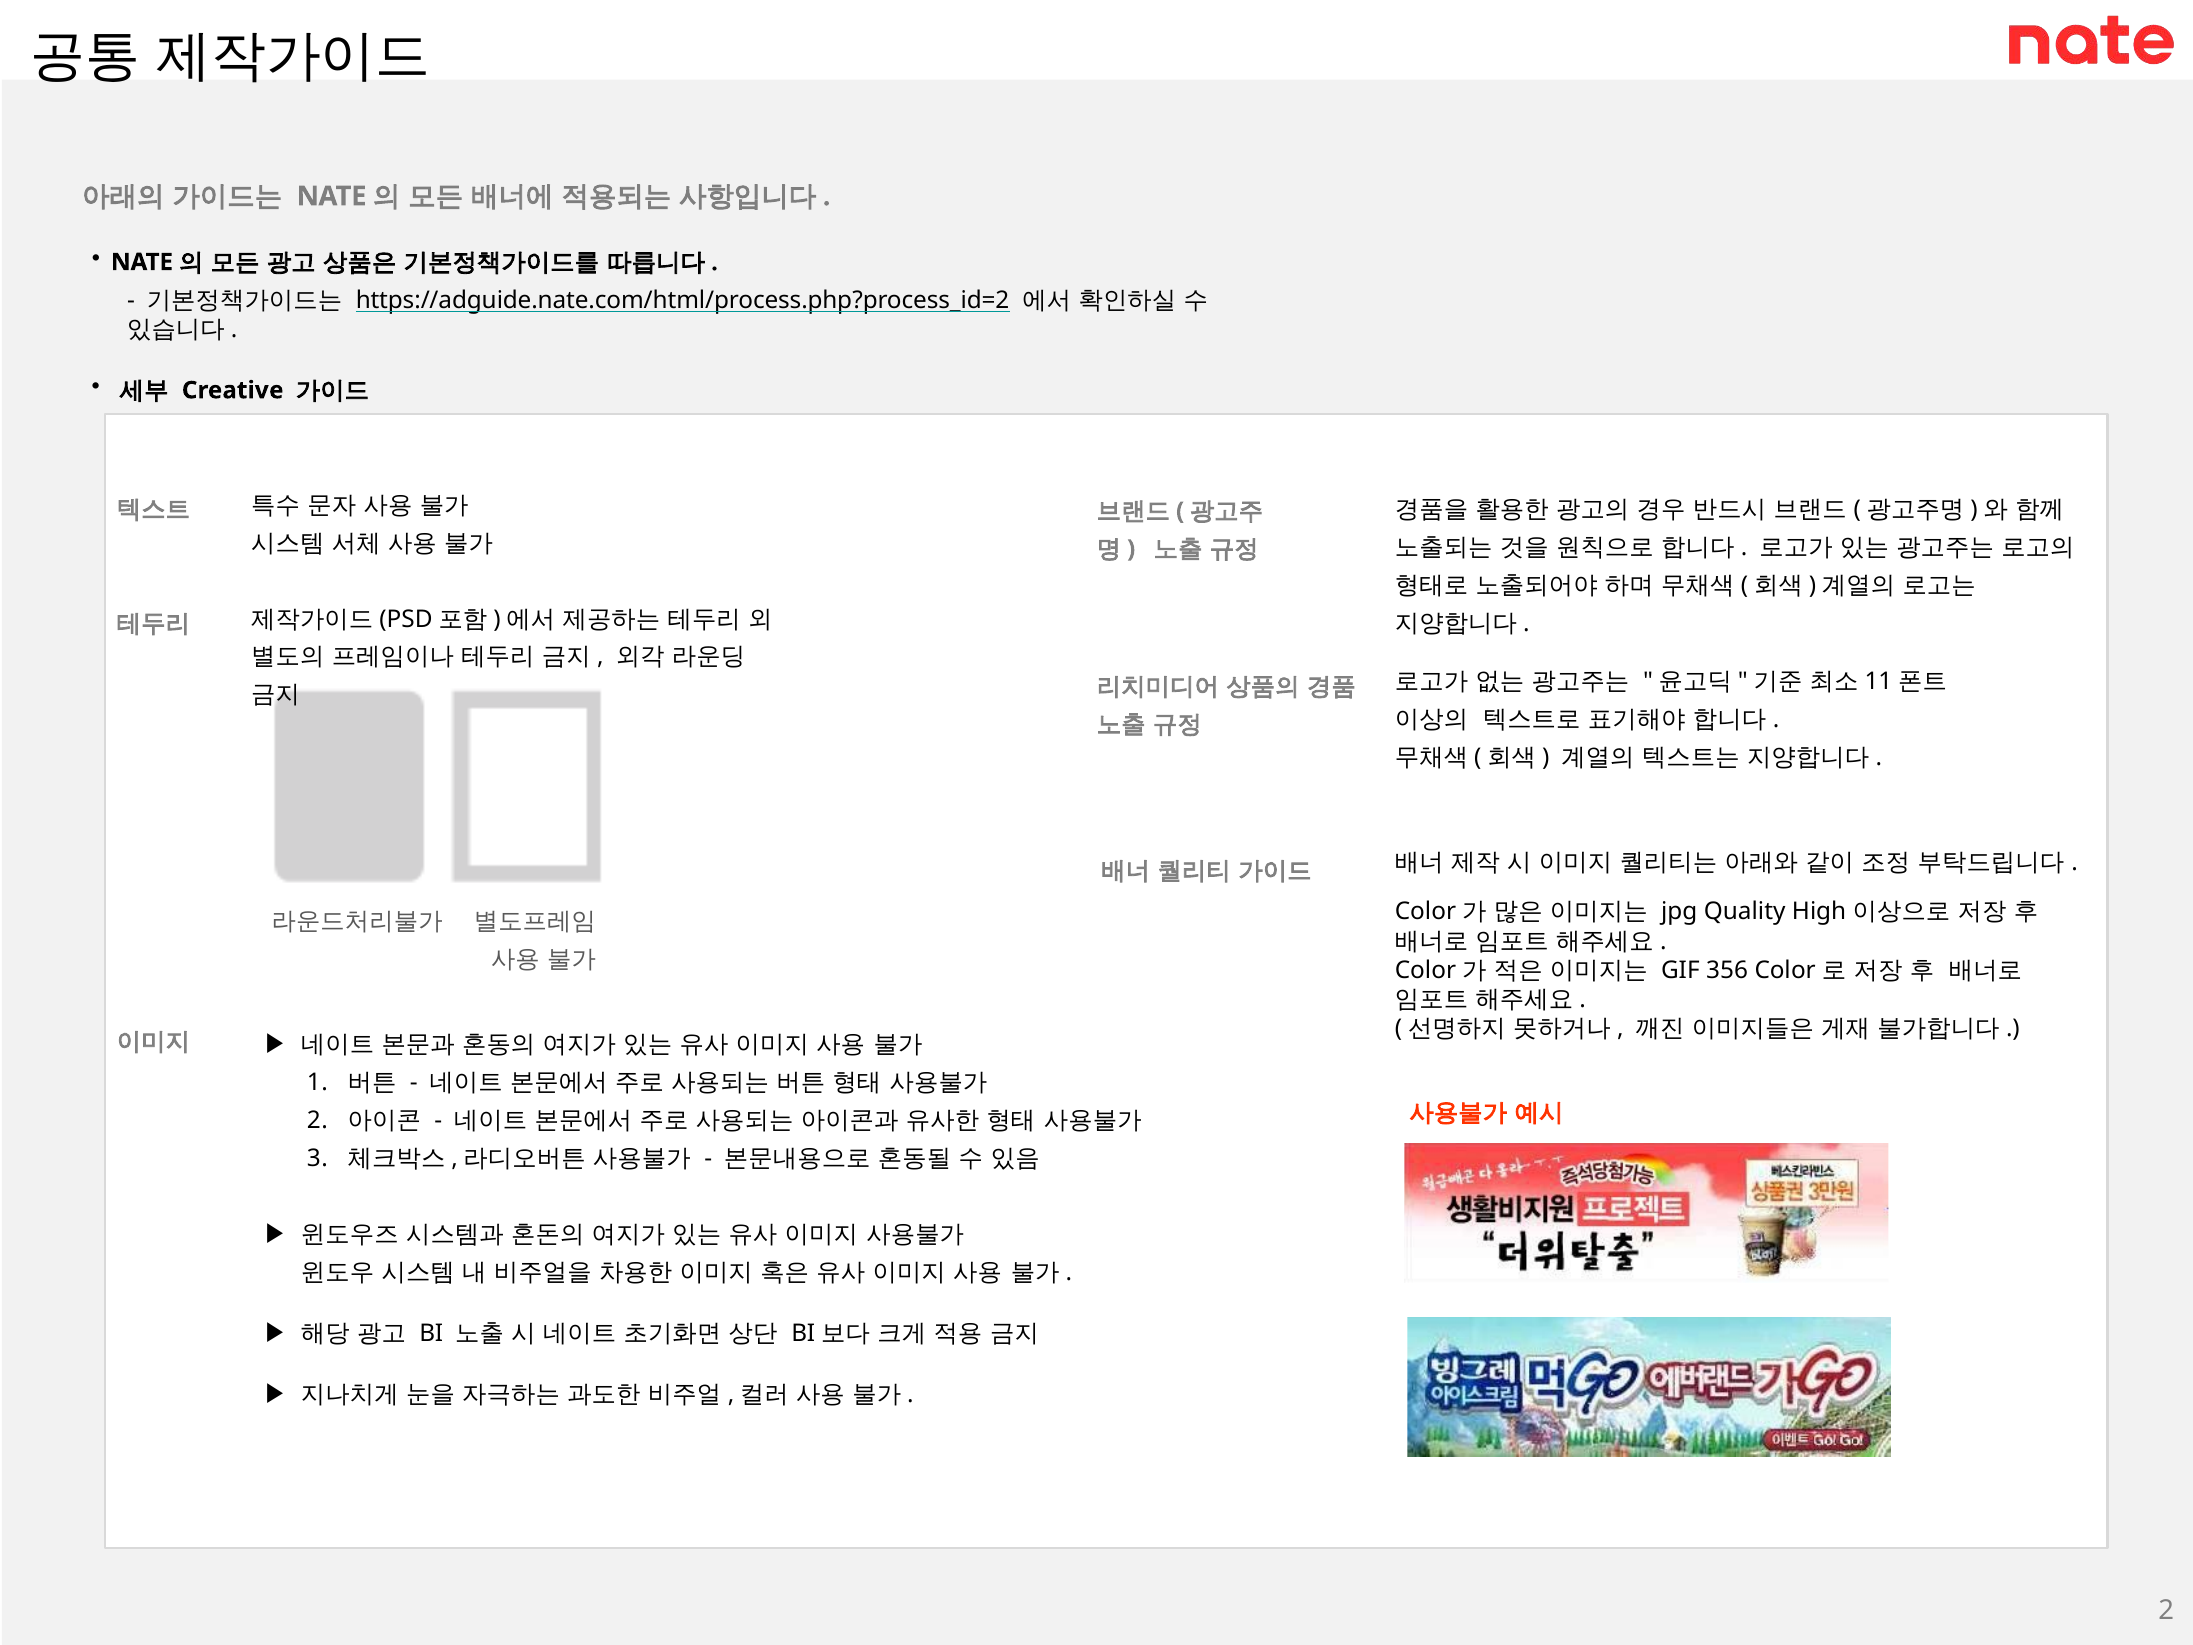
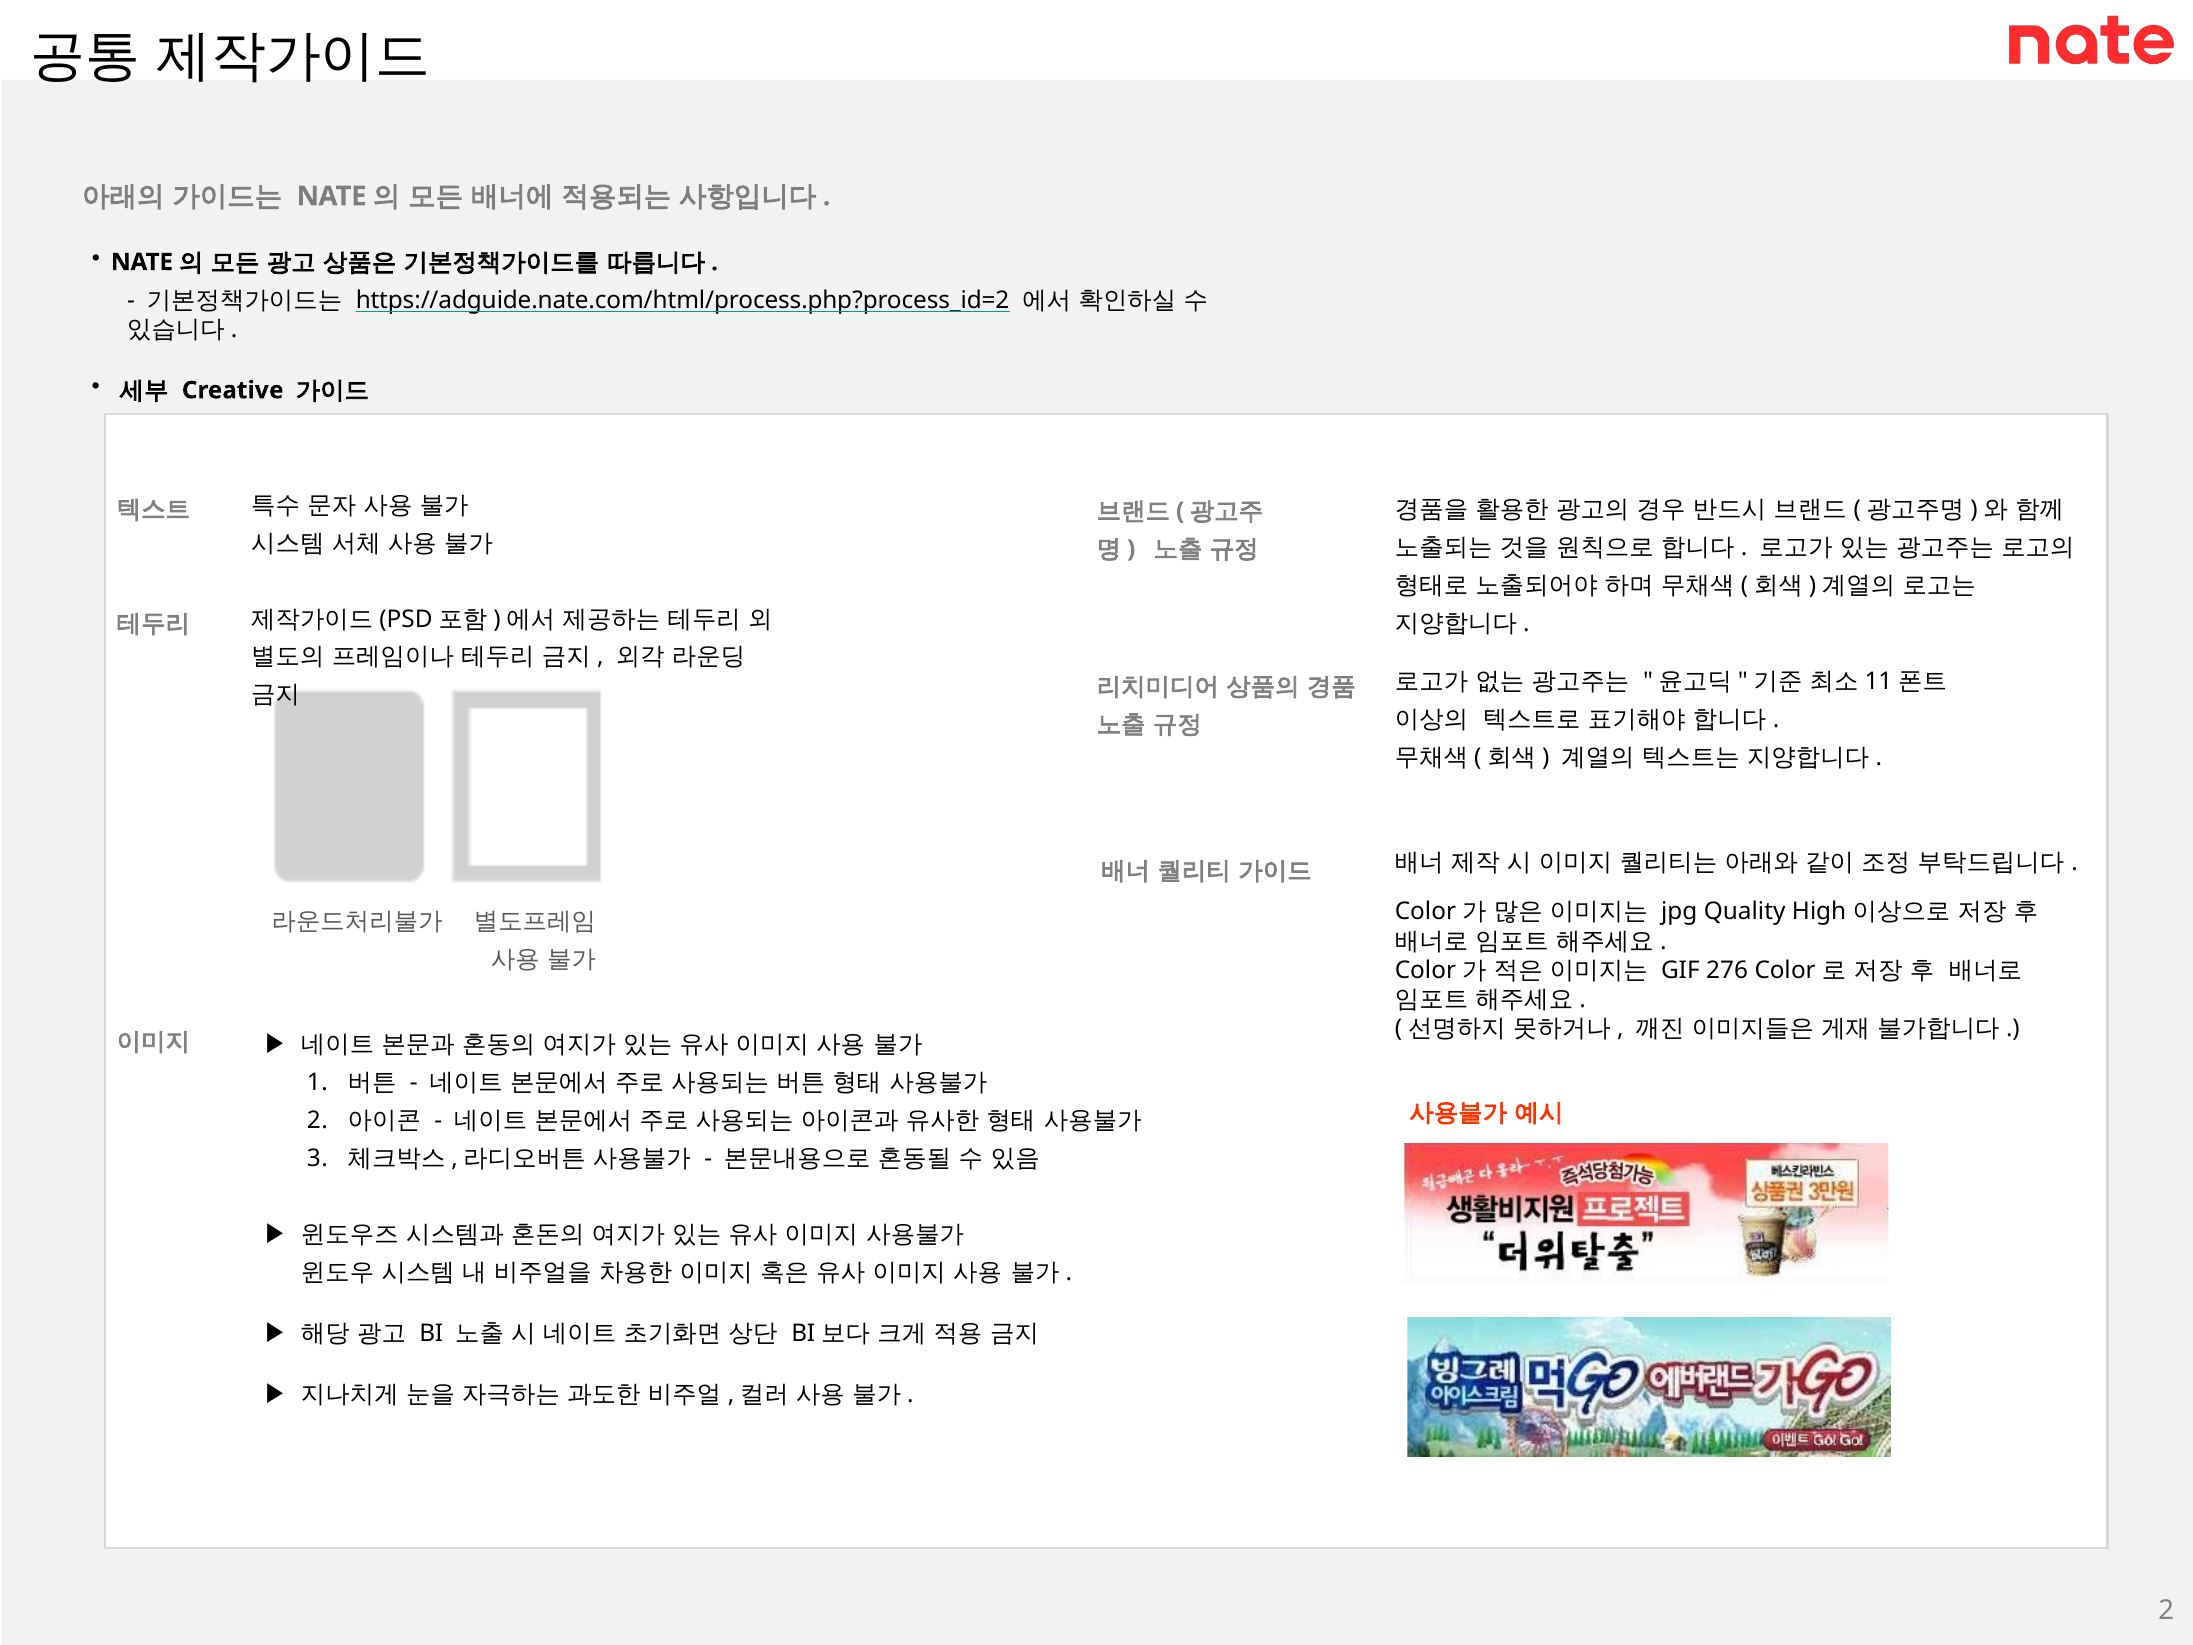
356: 356 -> 276
